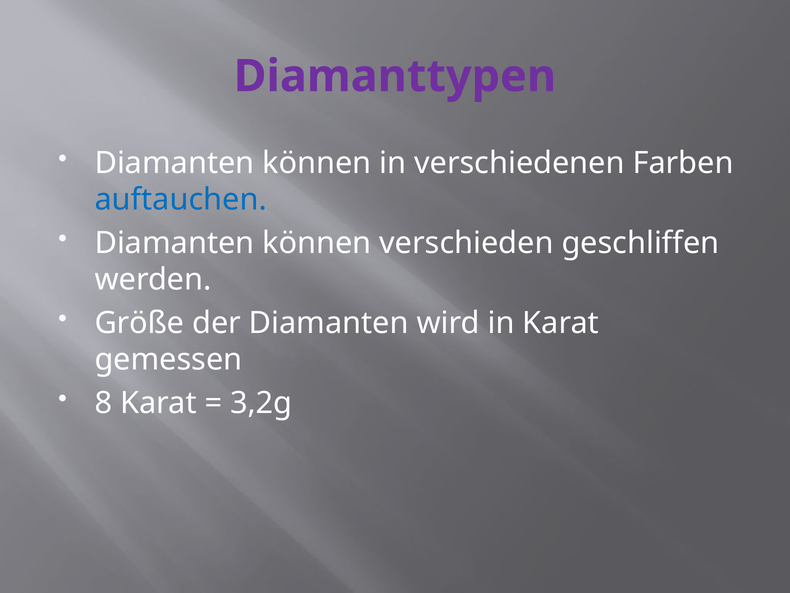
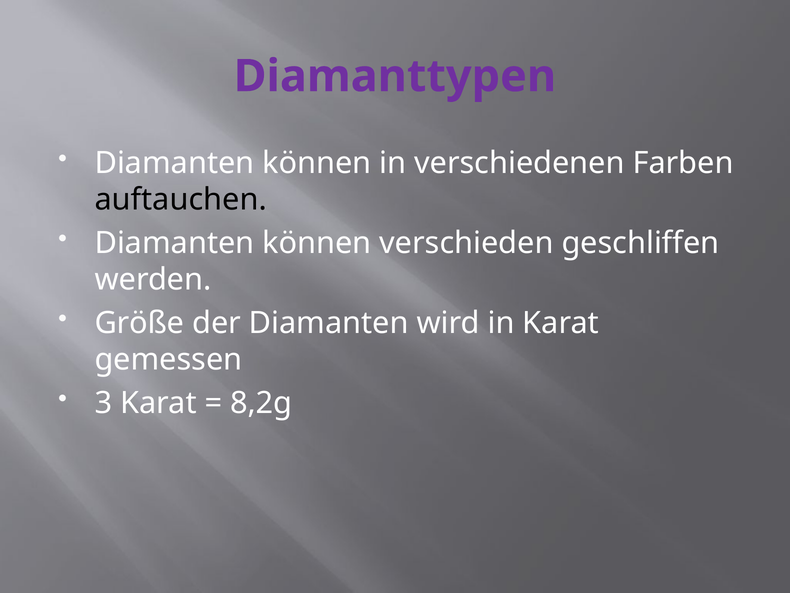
auftauchen colour: blue -> black
8: 8 -> 3
3,2g: 3,2g -> 8,2g
